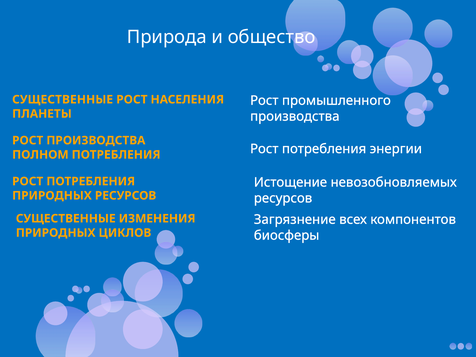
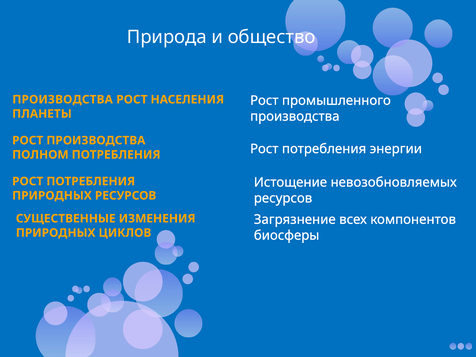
СУЩЕСТВЕННЫЕ at (63, 100): СУЩЕСТВЕННЫЕ -> ПРОИЗВОДСТВА
